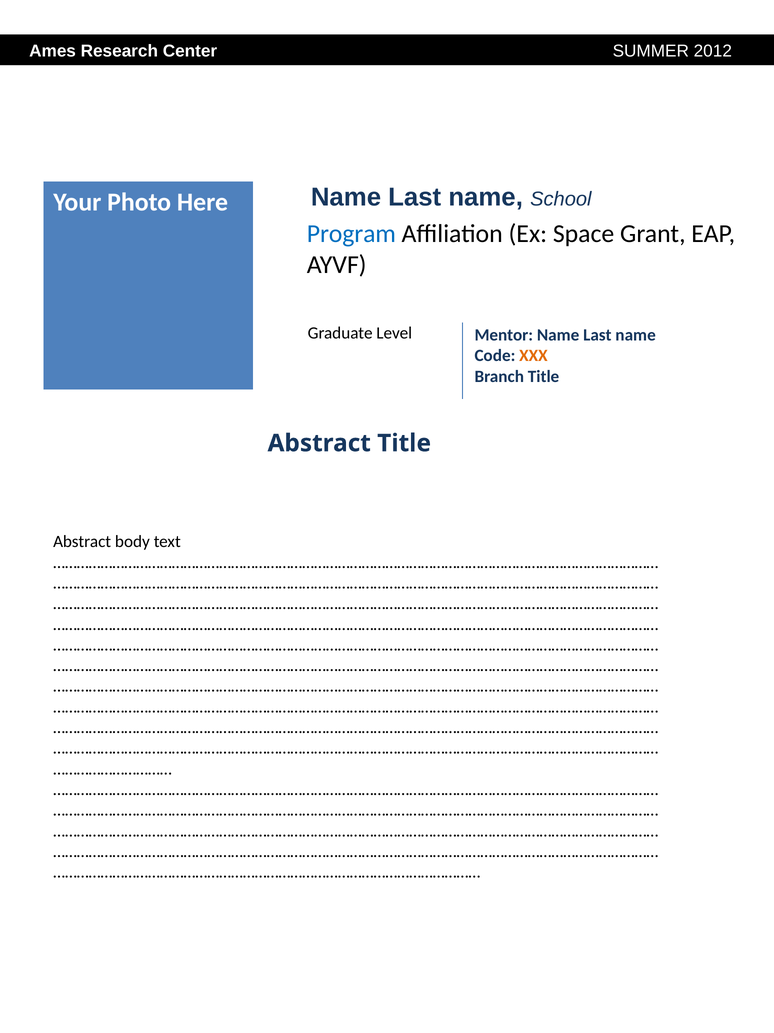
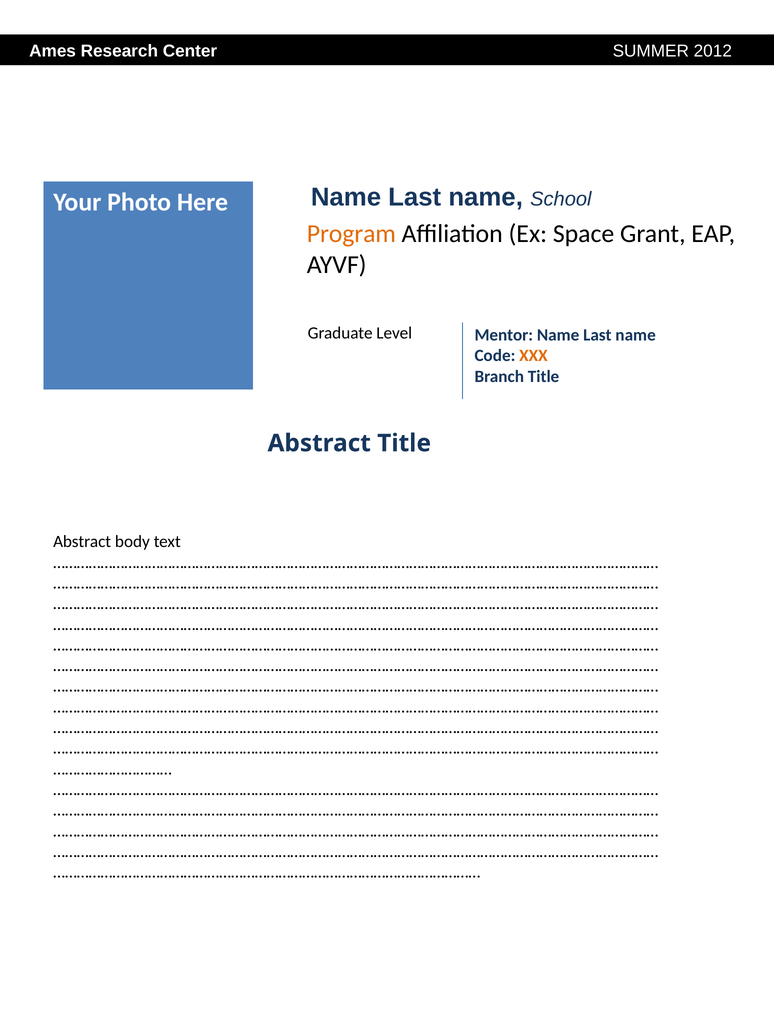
Program colour: blue -> orange
